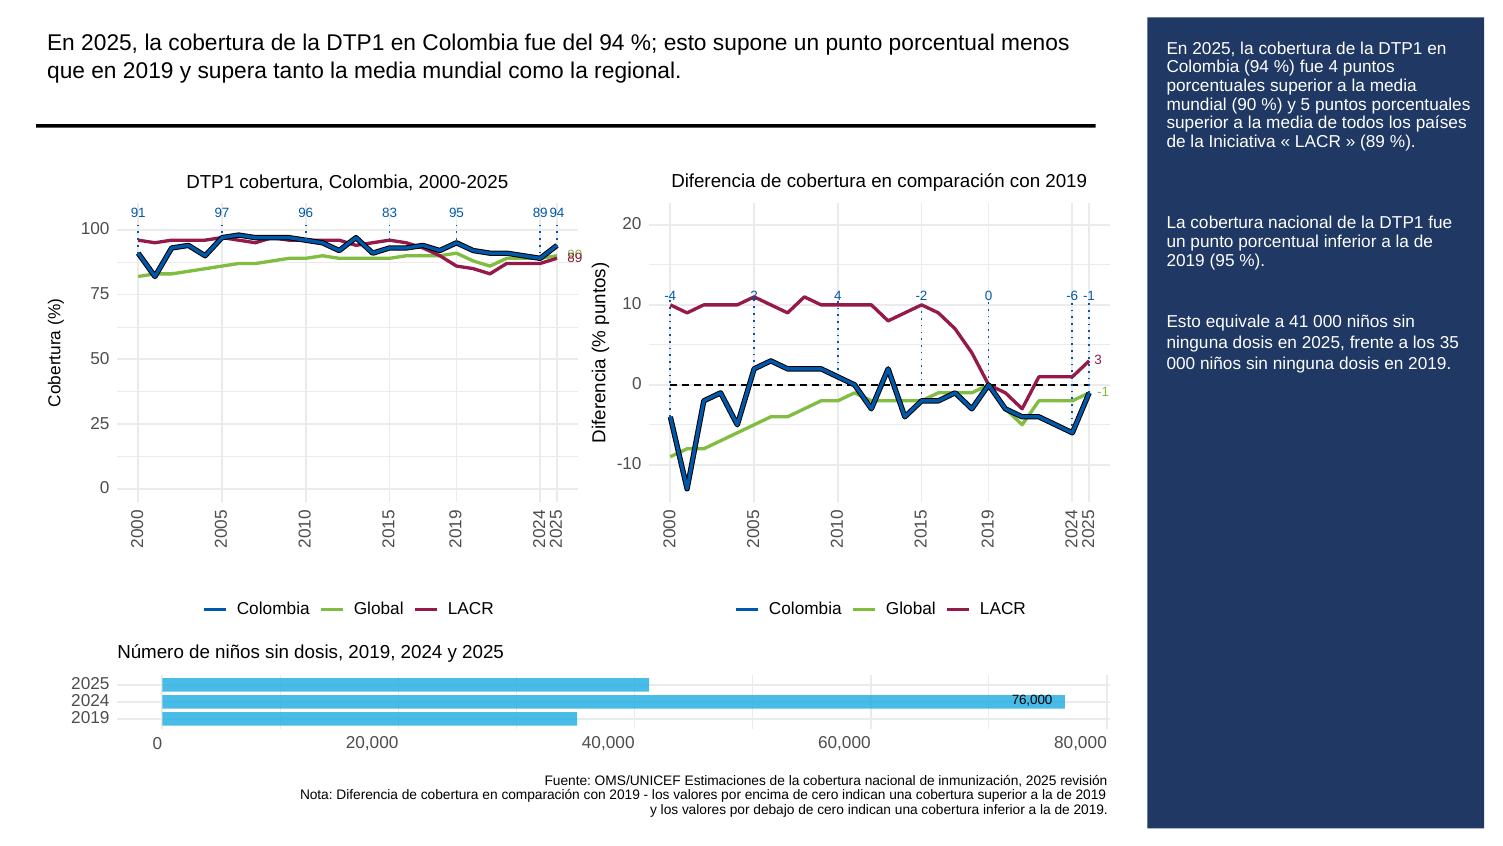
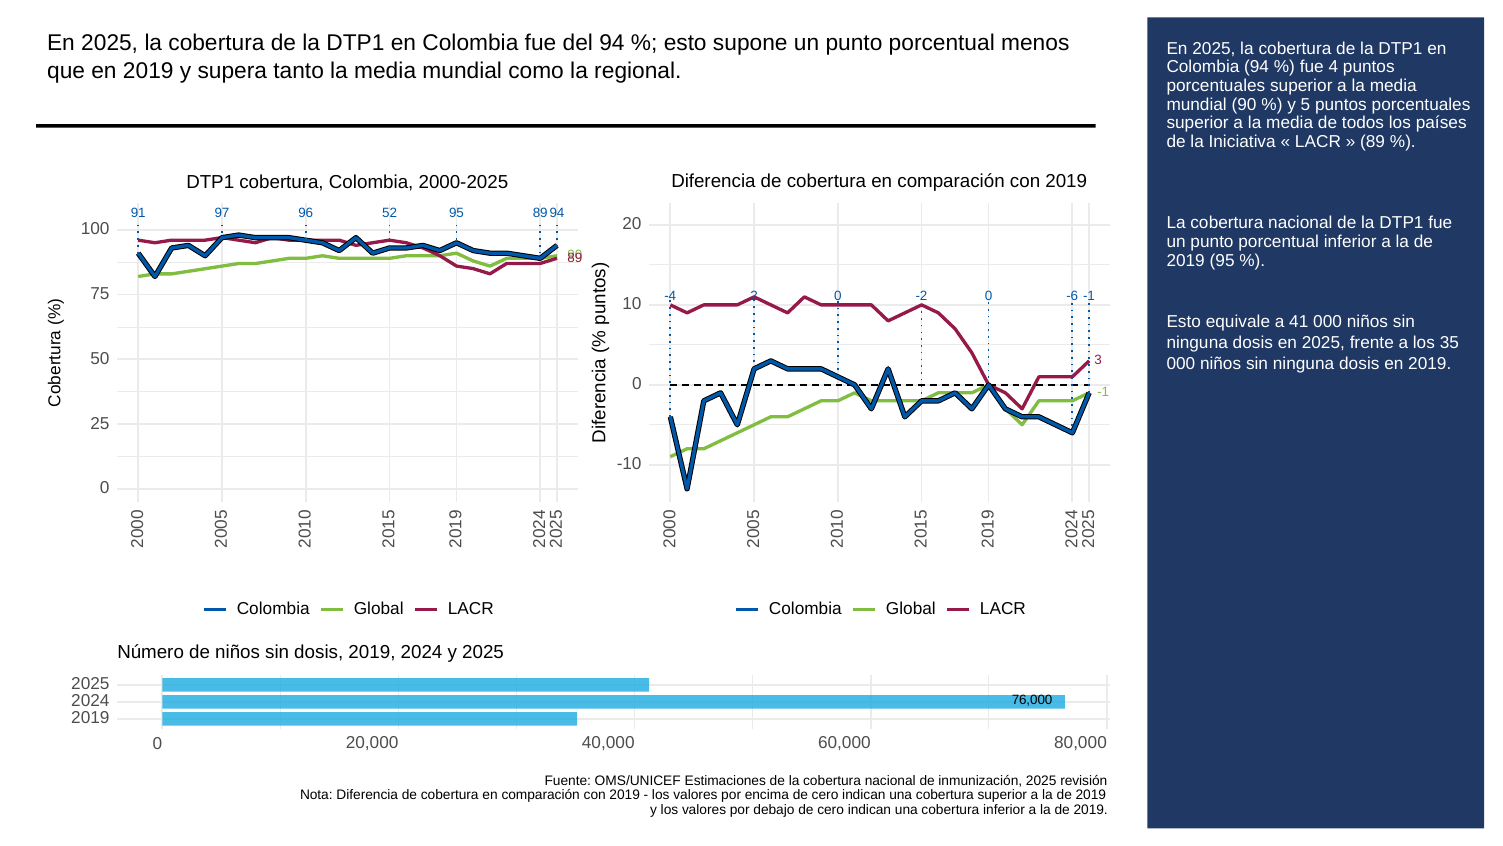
83: 83 -> 52
-4 2 4: 4 -> 0
